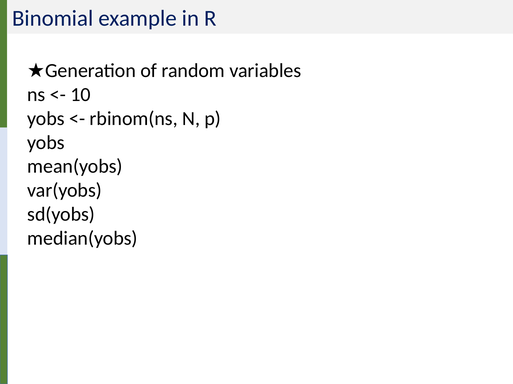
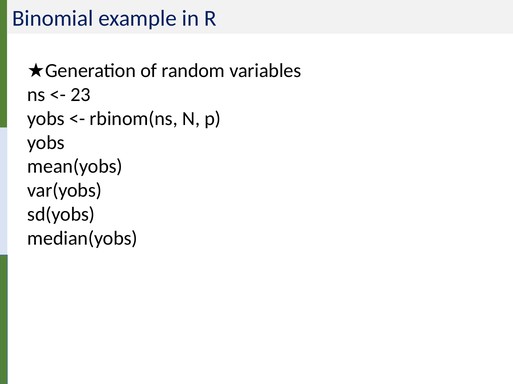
10: 10 -> 23
